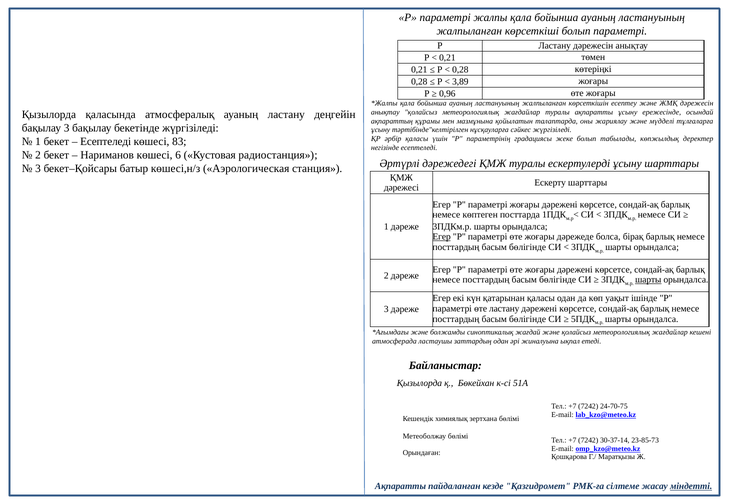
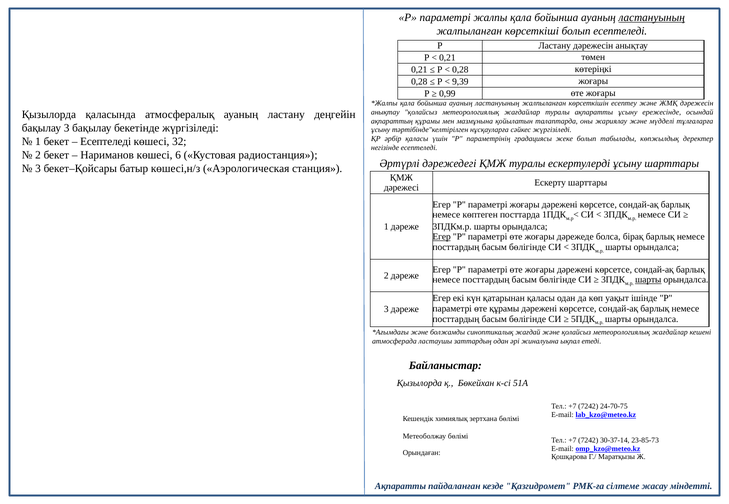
ластануының at (652, 18) underline: none -> present
болып параметрі: параметрі -> есептеледі
3,89: 3,89 -> 9,39
0,96: 0,96 -> 0,99
83: 83 -> 32
өте ластану: ластану -> құрамы
міндетті underline: present -> none
